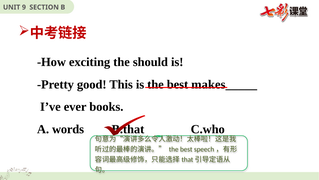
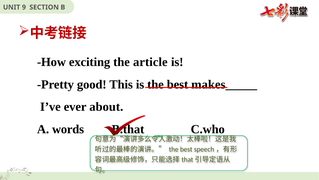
should: should -> article
books: books -> about
